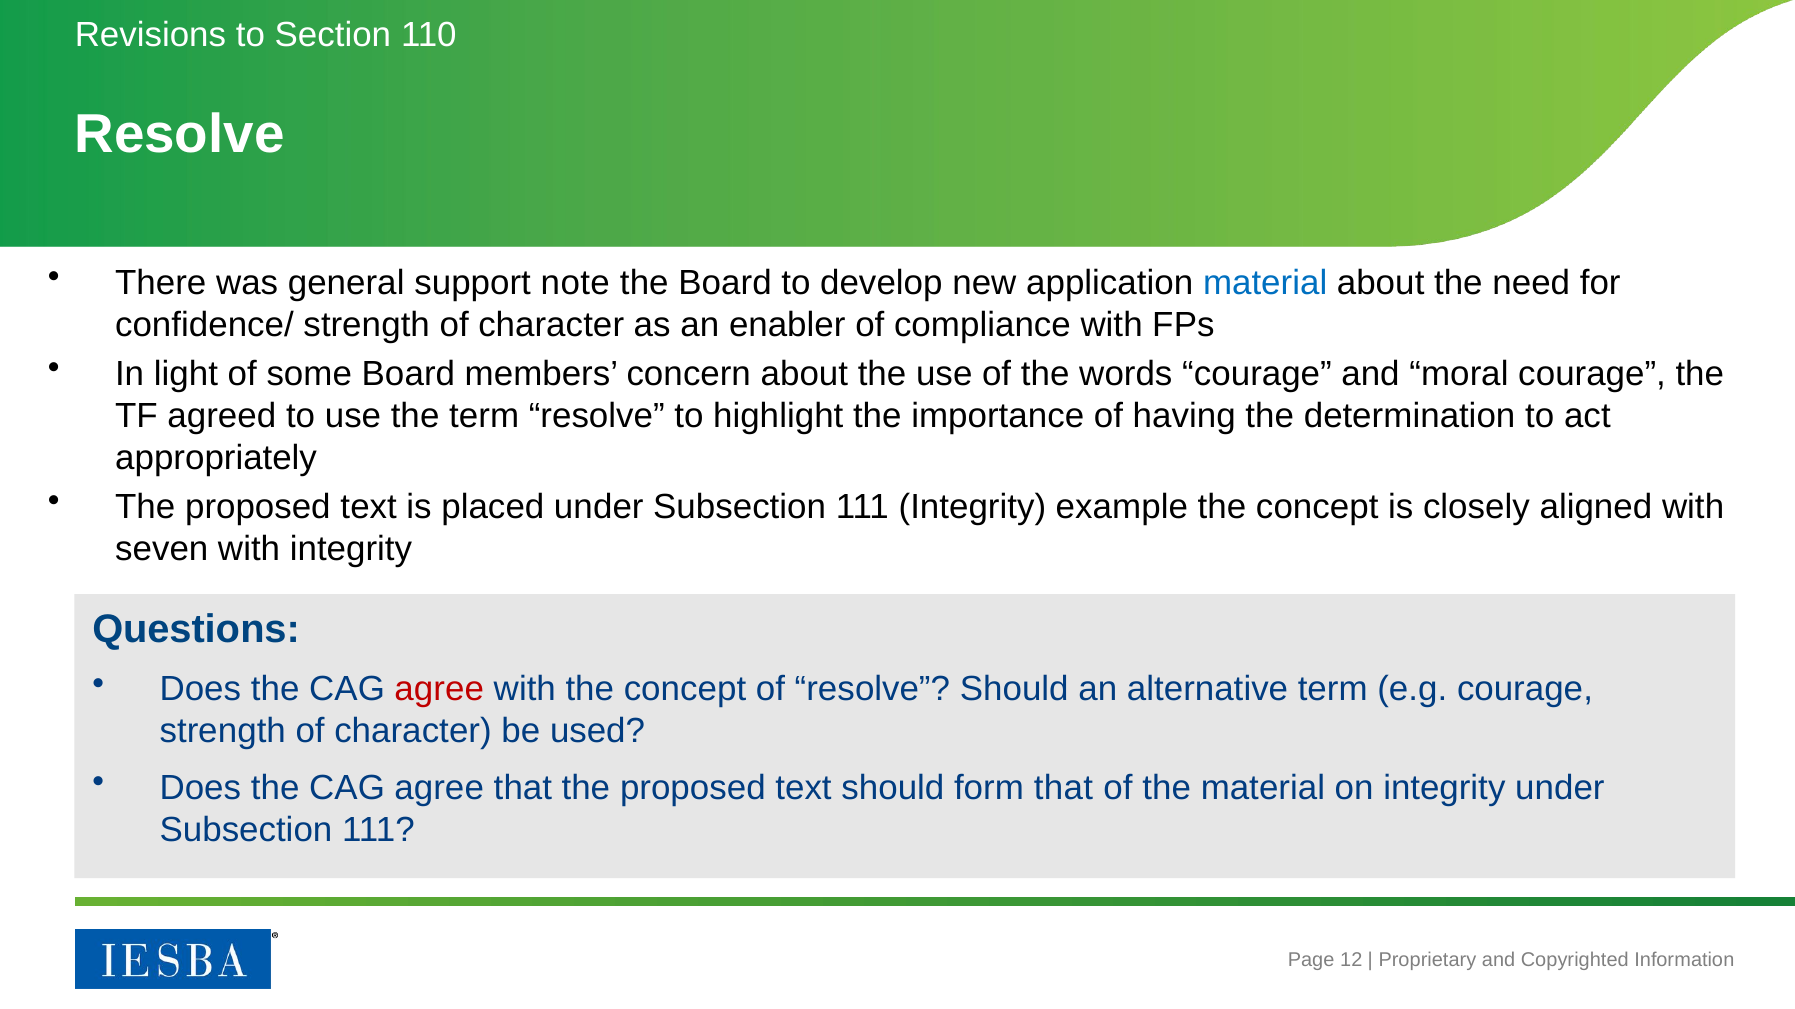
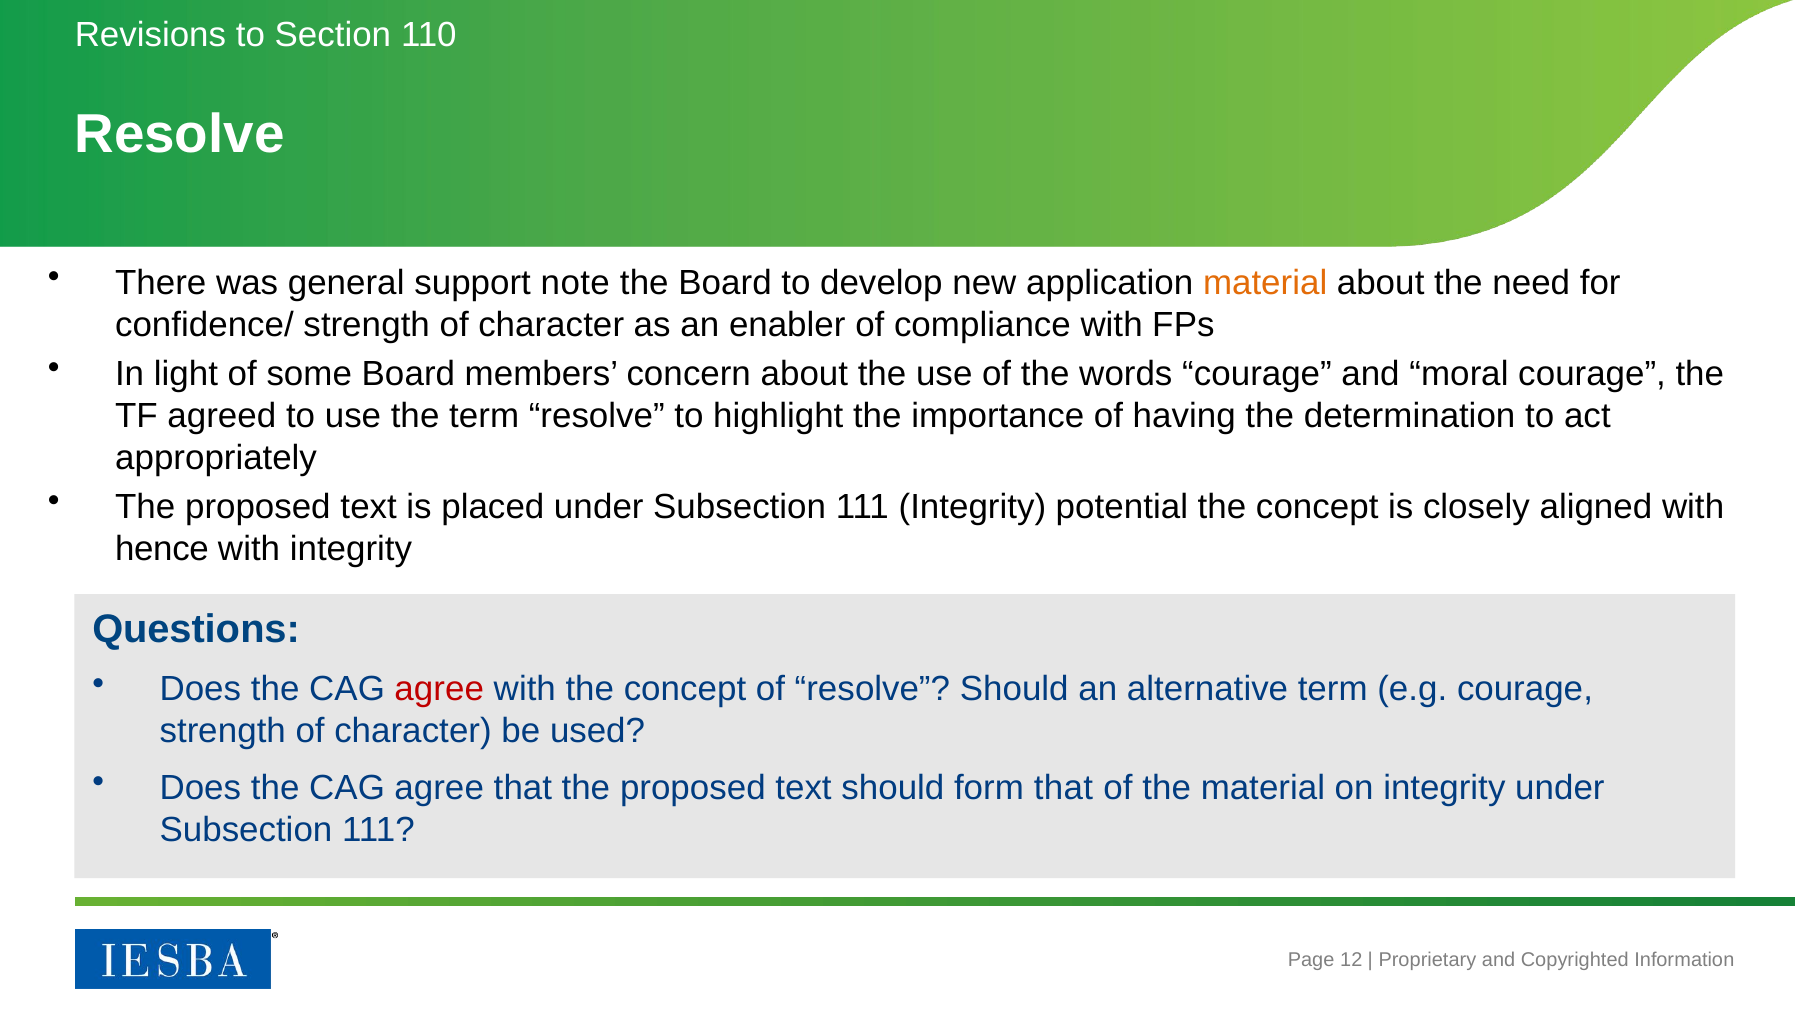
material at (1265, 283) colour: blue -> orange
example: example -> potential
seven: seven -> hence
